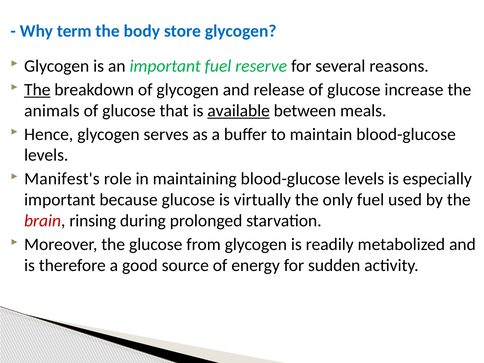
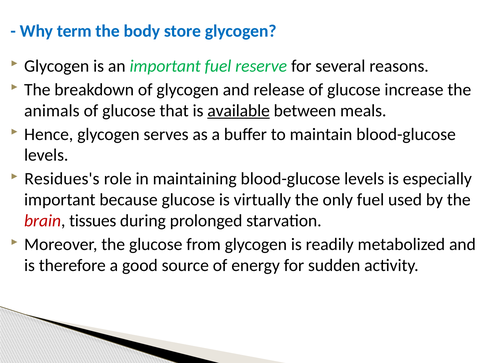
The at (37, 90) underline: present -> none
Manifest's: Manifest's -> Residues's
rinsing: rinsing -> tissues
